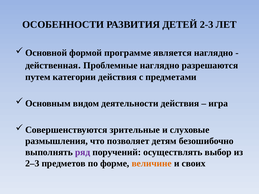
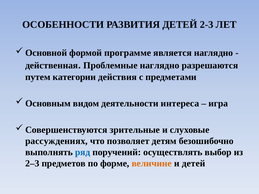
деятельности действия: действия -> интереса
размышления: размышления -> рассуждениях
ряд colour: purple -> blue
и своих: своих -> детей
